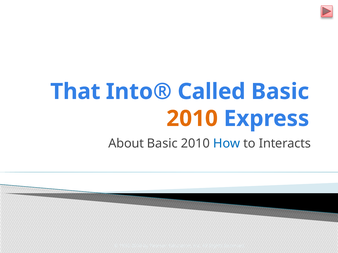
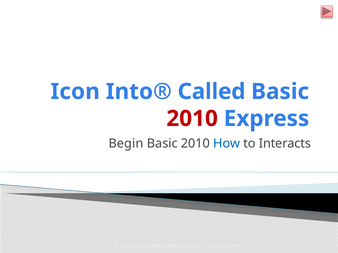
That: That -> Icon
2010 at (192, 119) colour: orange -> red
About: About -> Begin
